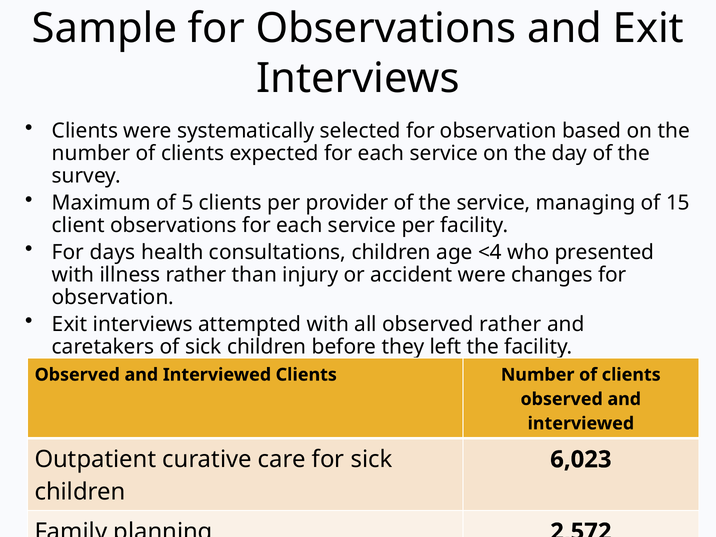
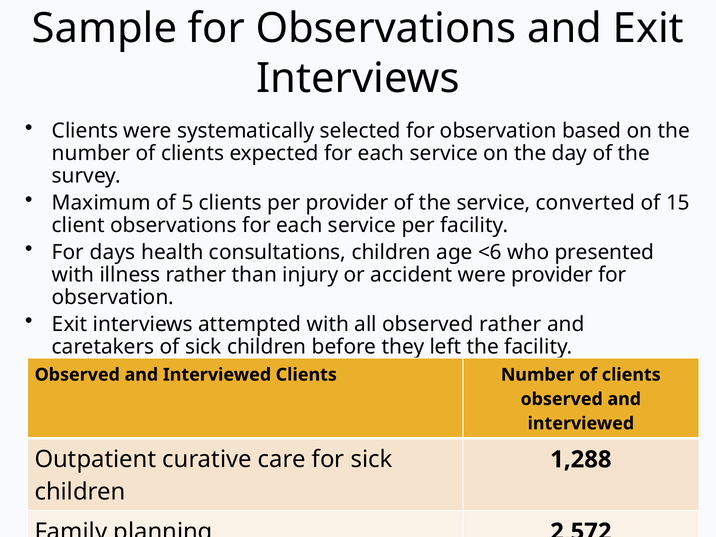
managing: managing -> converted
<4: <4 -> <6
were changes: changes -> provider
6,023: 6,023 -> 1,288
